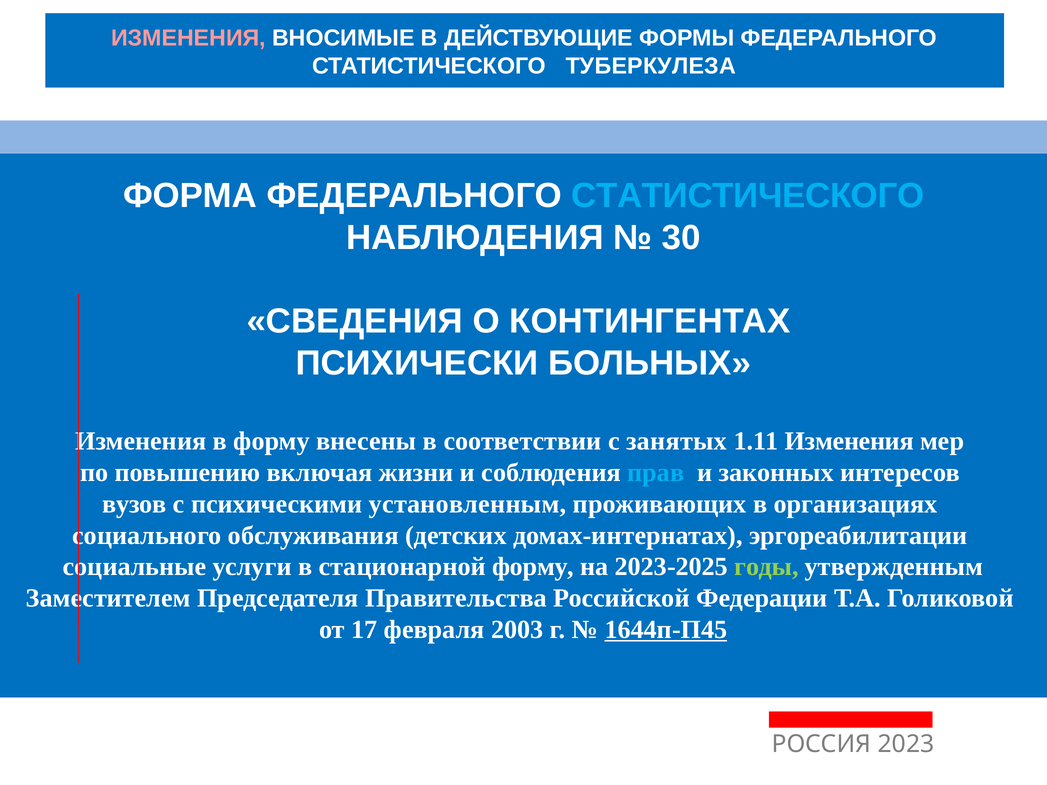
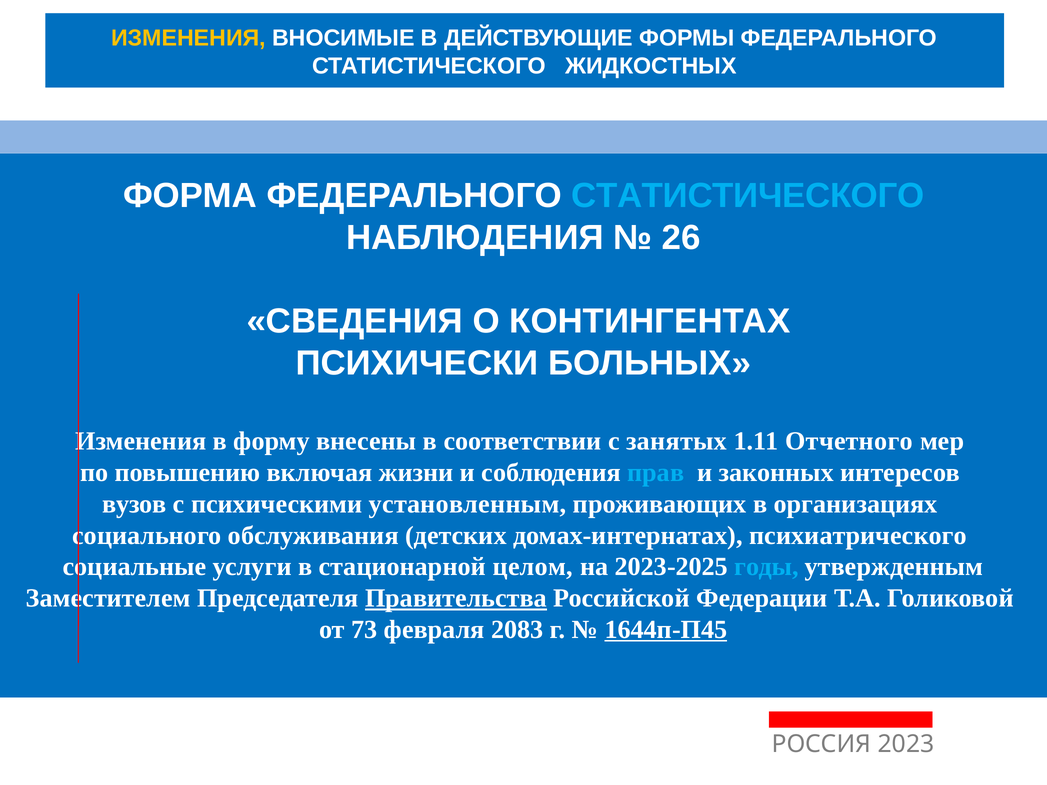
ИЗМЕНЕНИЯ at (188, 38) colour: pink -> yellow
ТУБЕРКУЛЕЗА: ТУБЕРКУЛЕЗА -> ЖИДКОСТНЫХ
30: 30 -> 26
1.11 Изменения: Изменения -> Отчетного
эргореабилитации: эргореабилитации -> психиатрического
стационарной форму: форму -> целом
годы colour: light green -> light blue
Правительства underline: none -> present
17: 17 -> 73
2003: 2003 -> 2083
